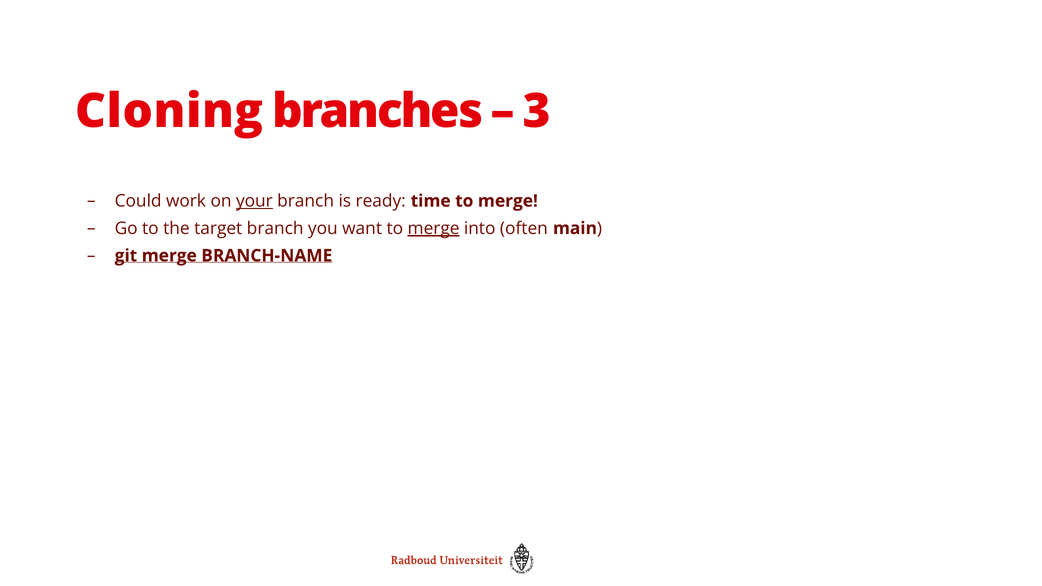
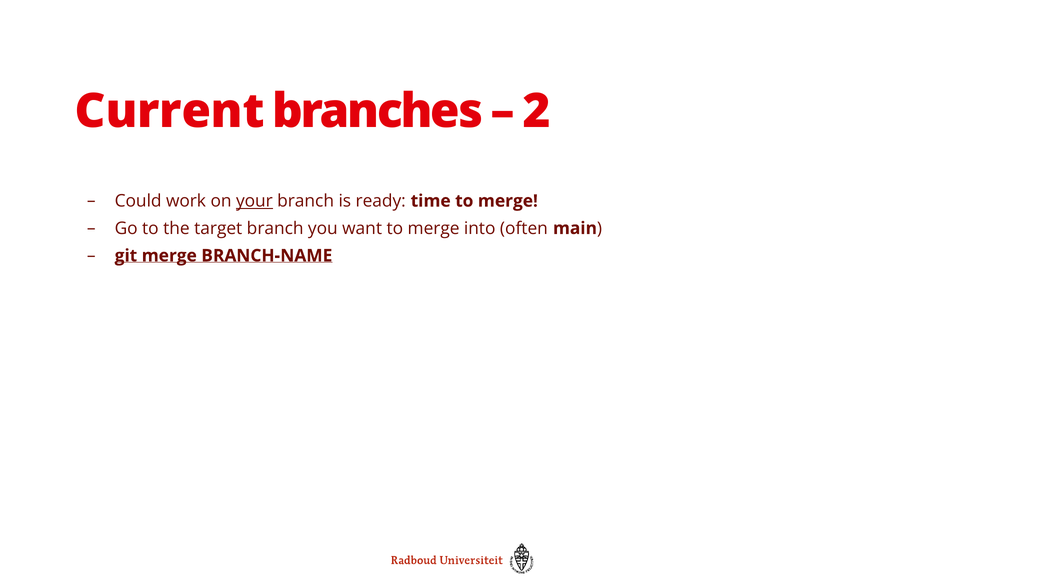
Cloning: Cloning -> Current
3: 3 -> 2
merge at (434, 228) underline: present -> none
